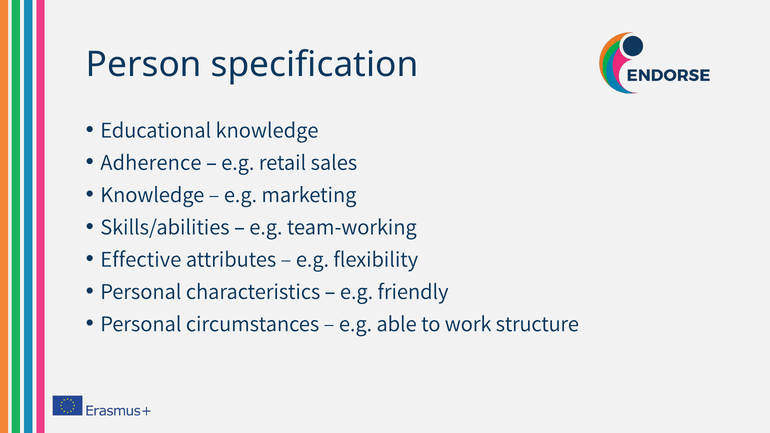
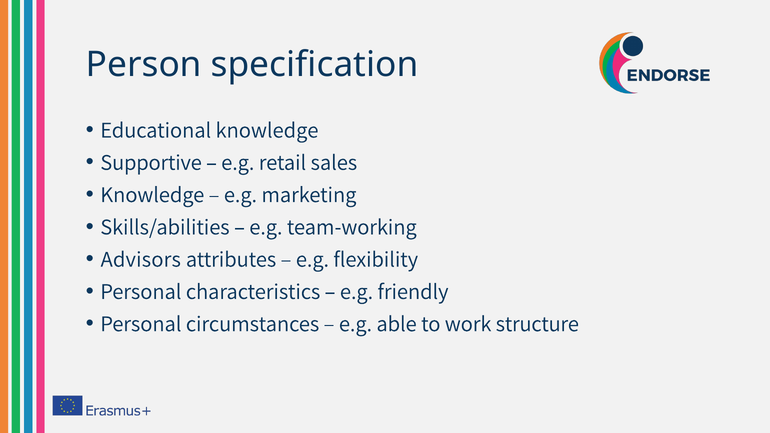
Adherence: Adherence -> Supportive
Effective: Effective -> Advisors
